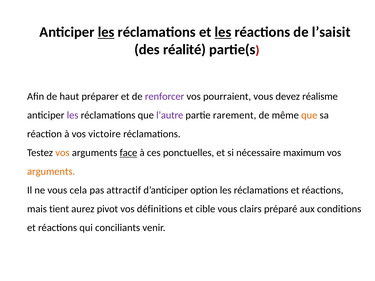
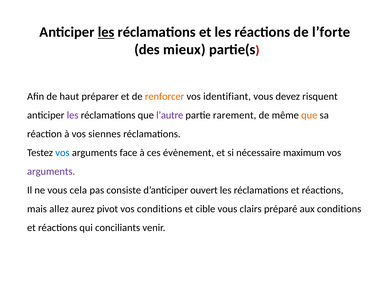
les at (223, 32) underline: present -> none
l’saisit: l’saisit -> l’forte
réalité: réalité -> mieux
renforcer colour: purple -> orange
pourraient: pourraient -> identifiant
réalisme: réalisme -> risquent
victoire: victoire -> siennes
vos at (62, 153) colour: orange -> blue
face underline: present -> none
ponctuelles: ponctuelles -> évènement
arguments at (51, 172) colour: orange -> purple
attractif: attractif -> consiste
option: option -> ouvert
tient: tient -> allez
vos définitions: définitions -> conditions
